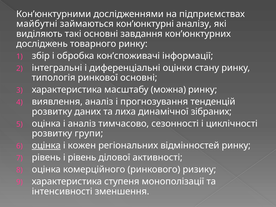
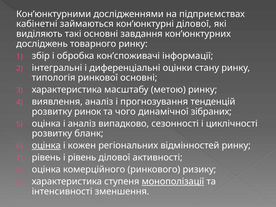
майбутні: майбутні -> кабінетні
кон’юнктурні аналізу: аналізу -> ділової
можна: можна -> метою
даних: даних -> ринок
лиха: лиха -> чого
тимчасово: тимчасово -> випадково
групи: групи -> бланк
монополізації underline: none -> present
